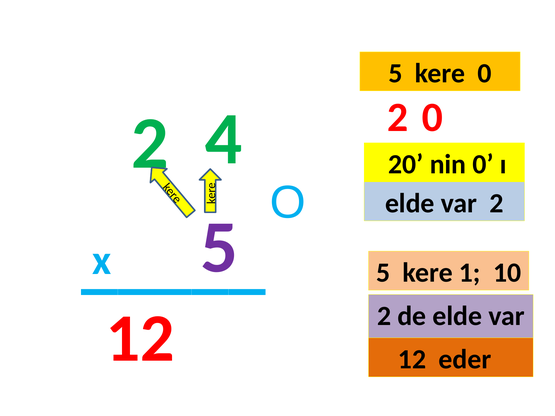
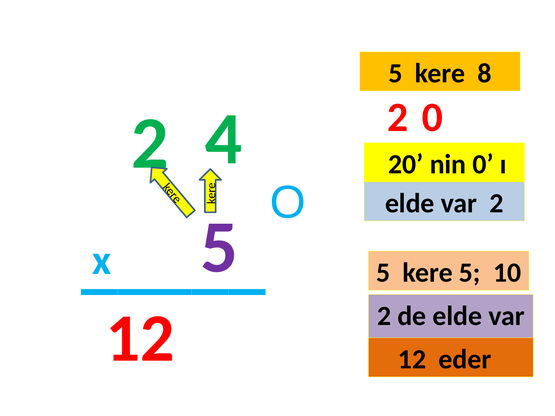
kere 0: 0 -> 8
kere 1: 1 -> 5
